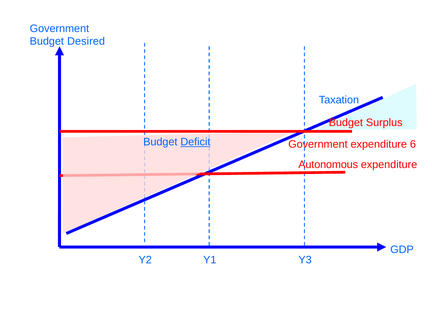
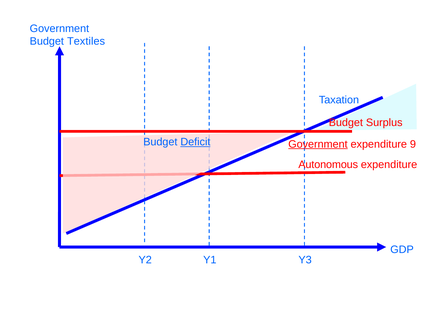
Desired: Desired -> Textiles
Government at (318, 144) underline: none -> present
6: 6 -> 9
